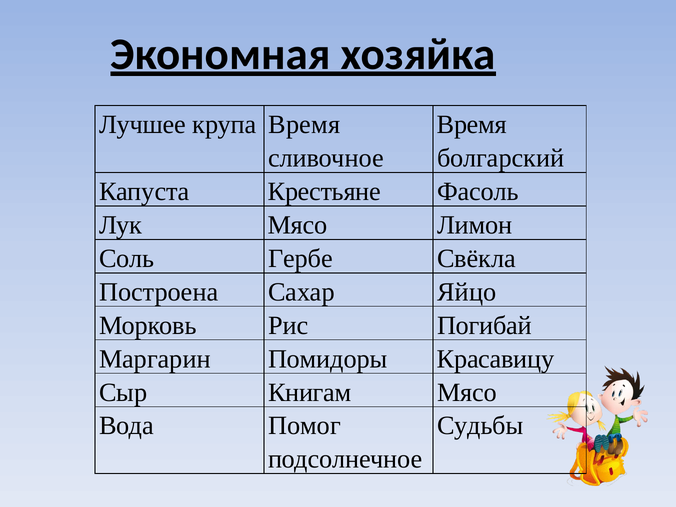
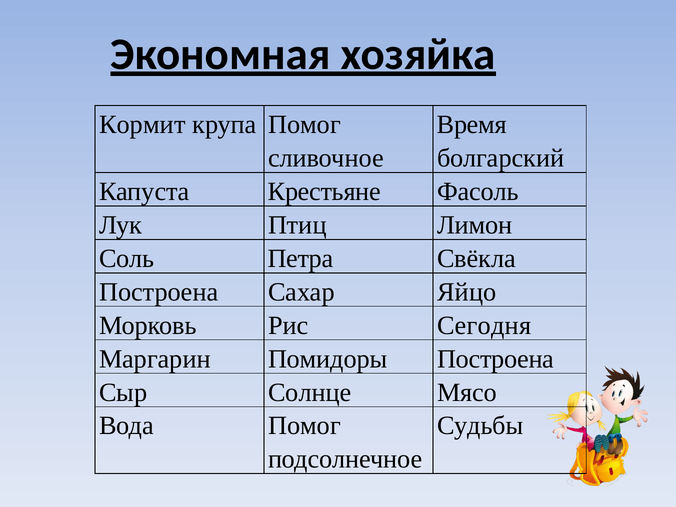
Лучшее: Лучшее -> Кормит
крупа Время: Время -> Помог
Лук Мясо: Мясо -> Птиц
Гербе: Гербе -> Петра
Погибай: Погибай -> Сегодня
Помидоры Красавицу: Красавицу -> Построена
Книгам: Книгам -> Солнце
